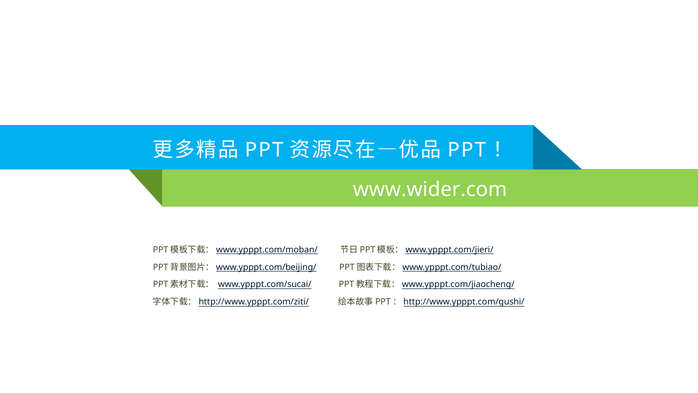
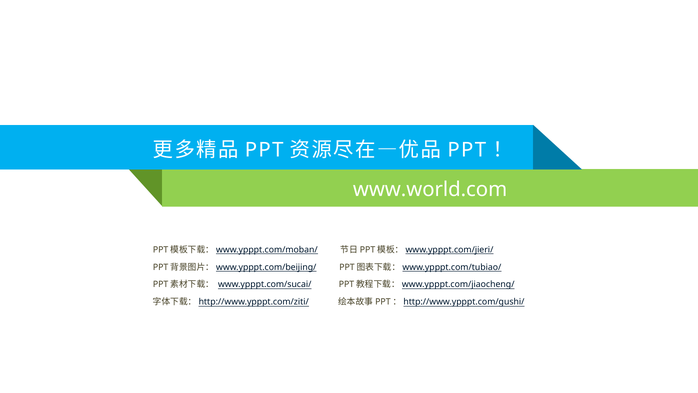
www.wider.com: www.wider.com -> www.world.com
